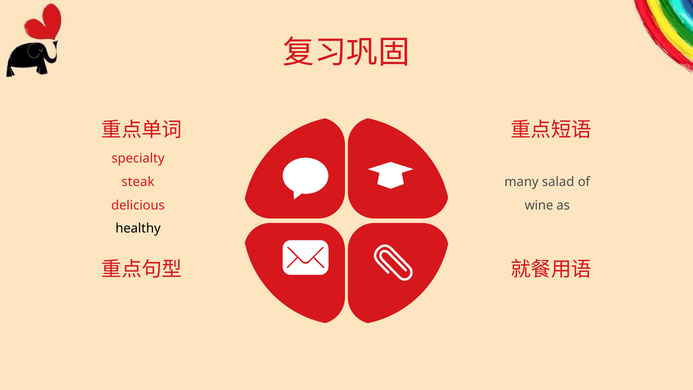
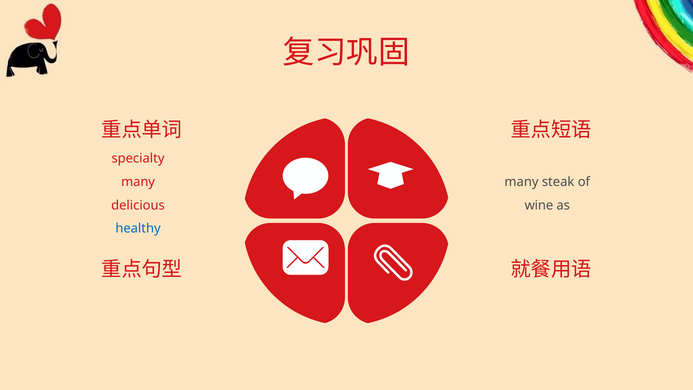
steak at (138, 182): steak -> many
salad: salad -> steak
healthy colour: black -> blue
